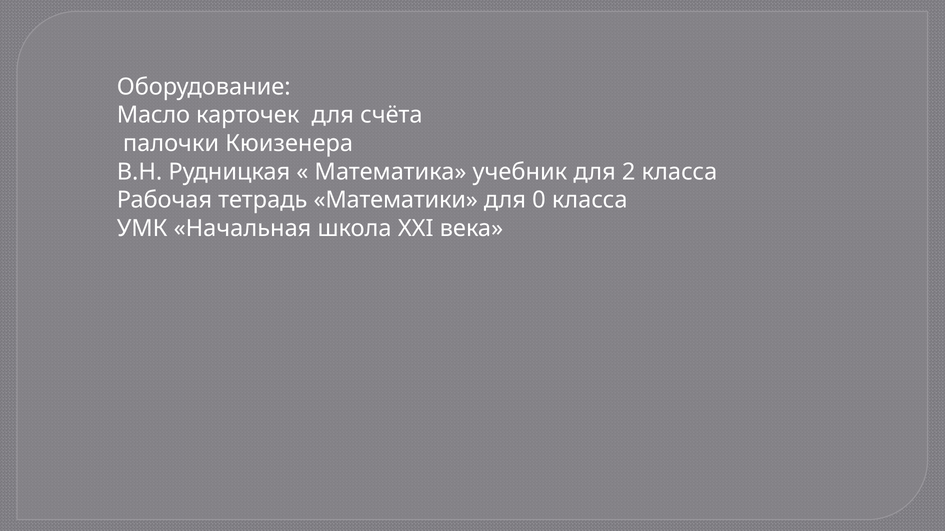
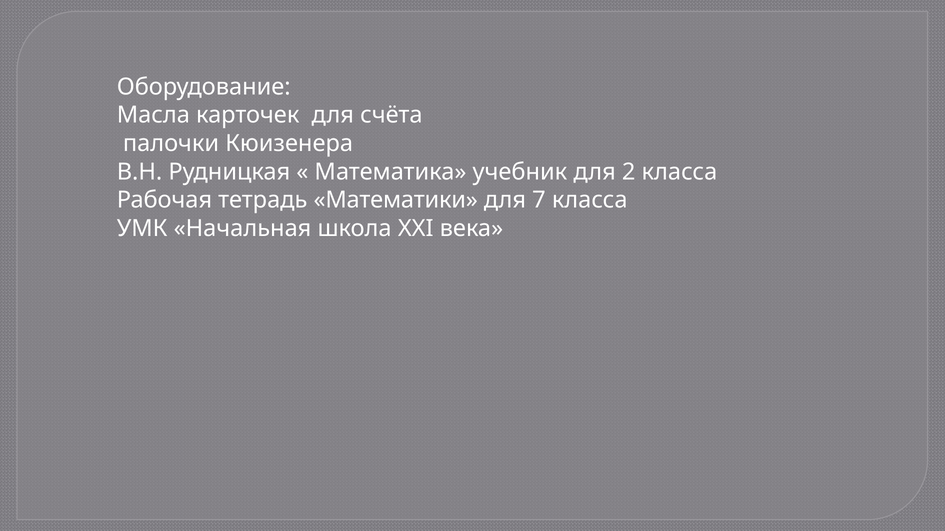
Масло: Масло -> Масла
0: 0 -> 7
